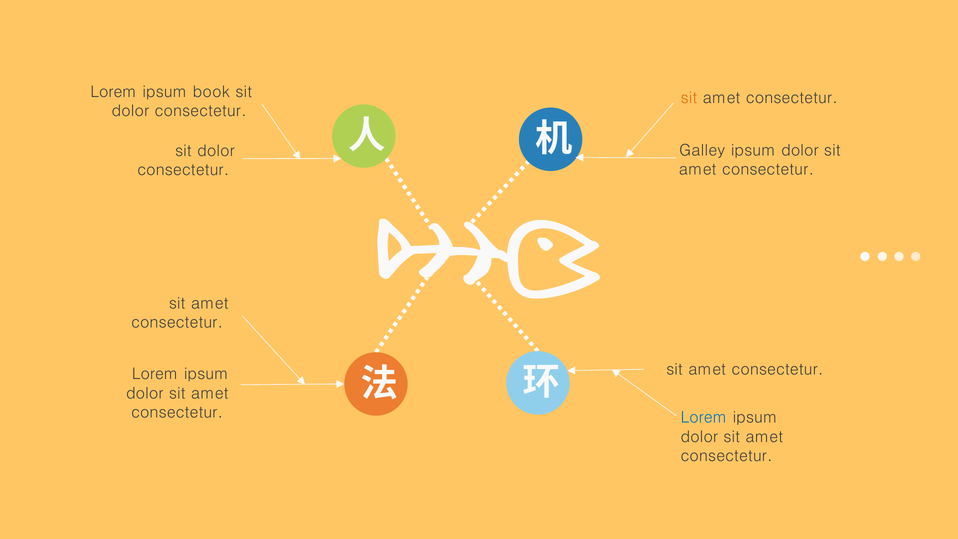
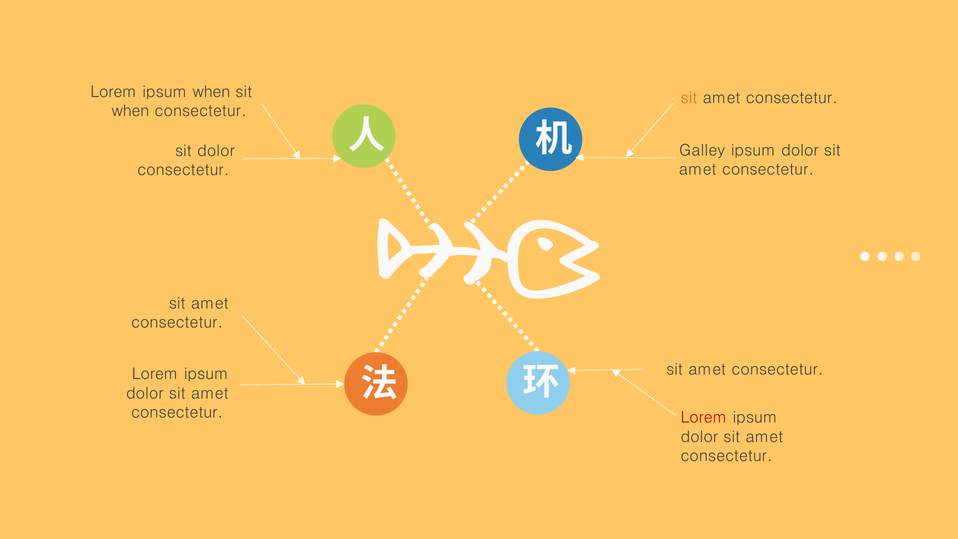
ipsum book: book -> when
dolor at (130, 111): dolor -> when
Lorem at (704, 418) colour: blue -> red
